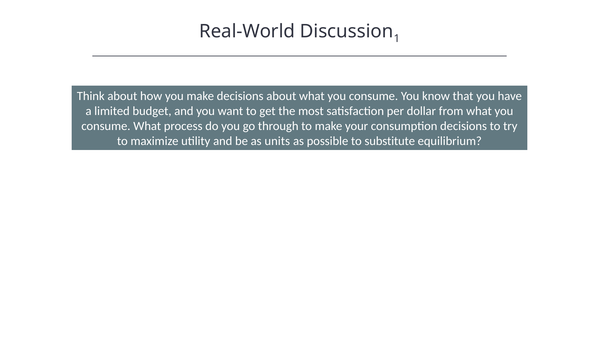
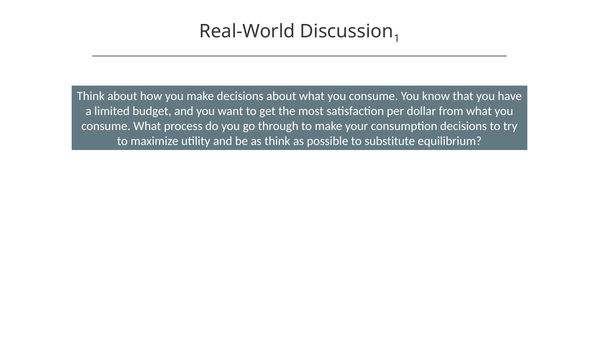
as units: units -> think
